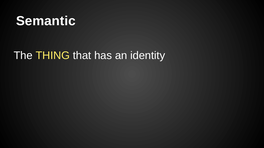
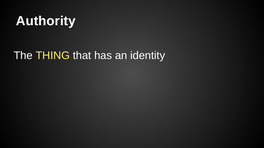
Semantic: Semantic -> Authority
